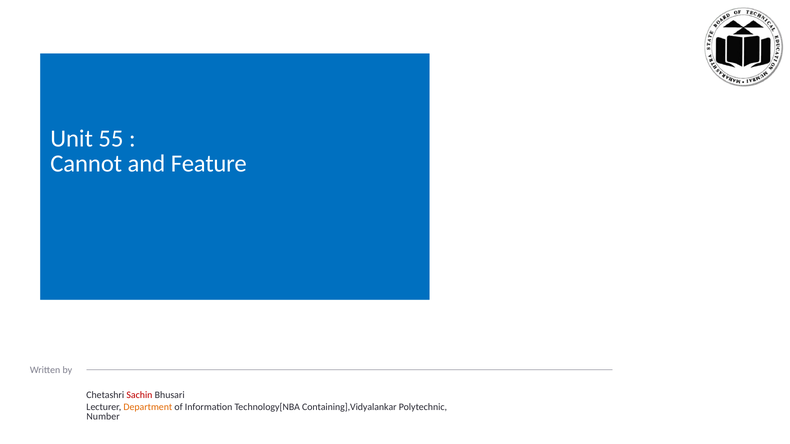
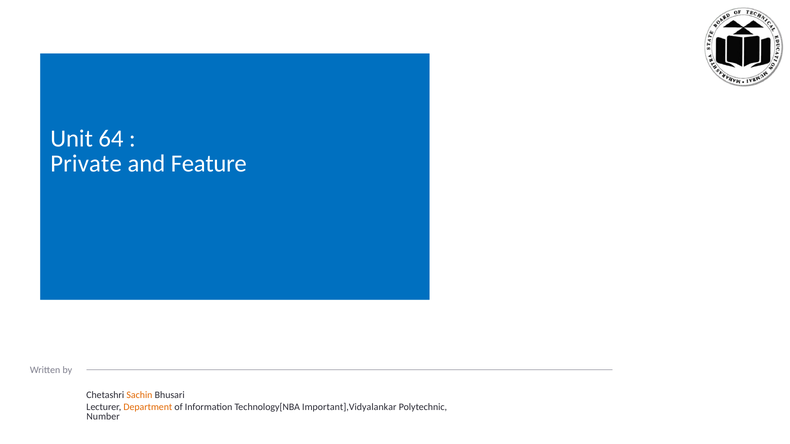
55: 55 -> 64
Cannot: Cannot -> Private
Sachin colour: red -> orange
Containing],Vidyalankar: Containing],Vidyalankar -> Important],Vidyalankar
